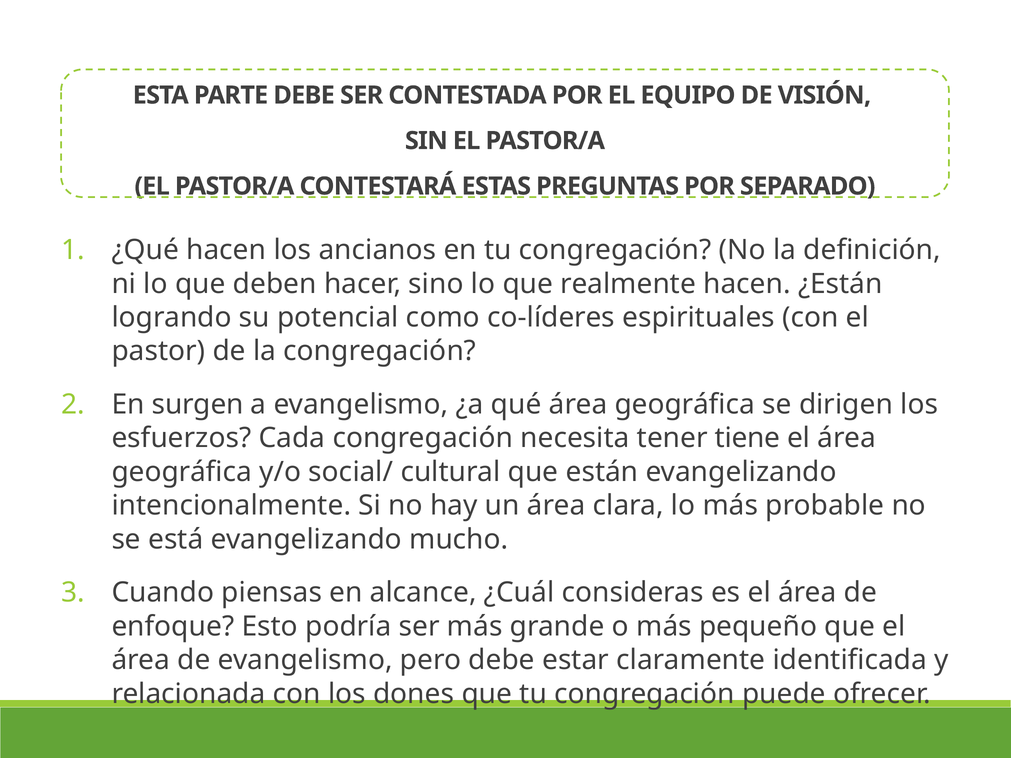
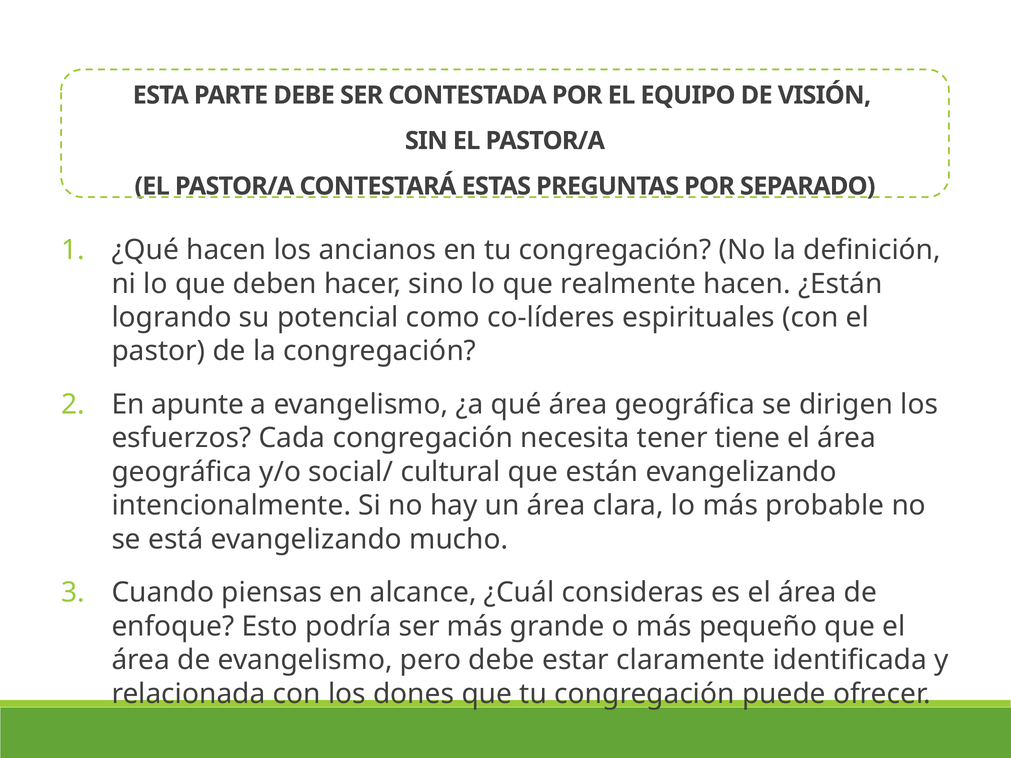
surgen: surgen -> apunte
